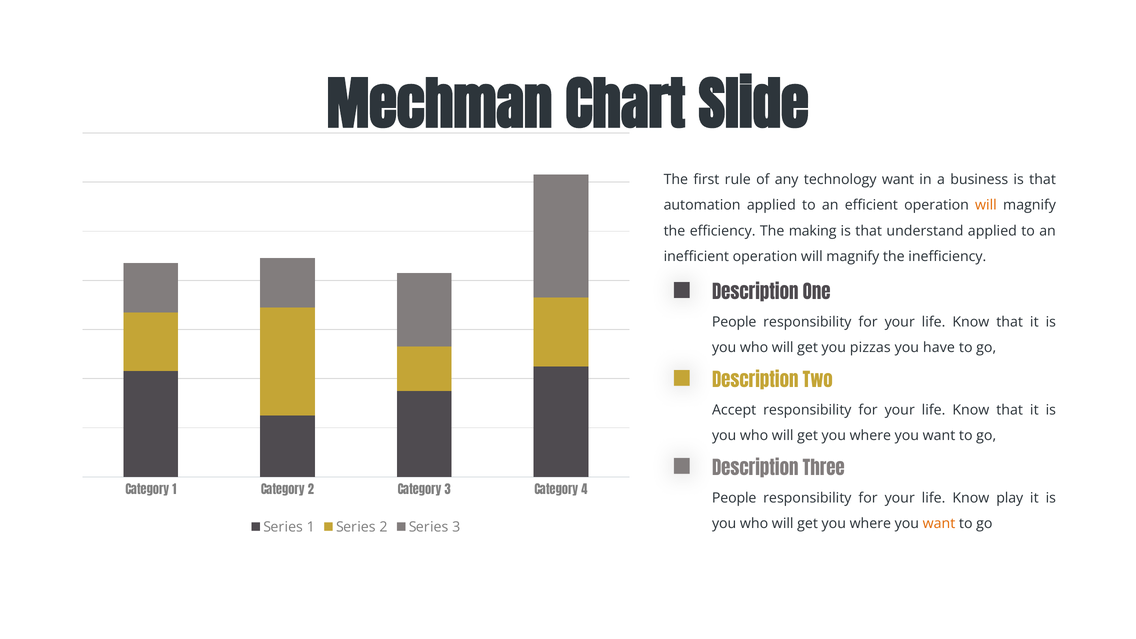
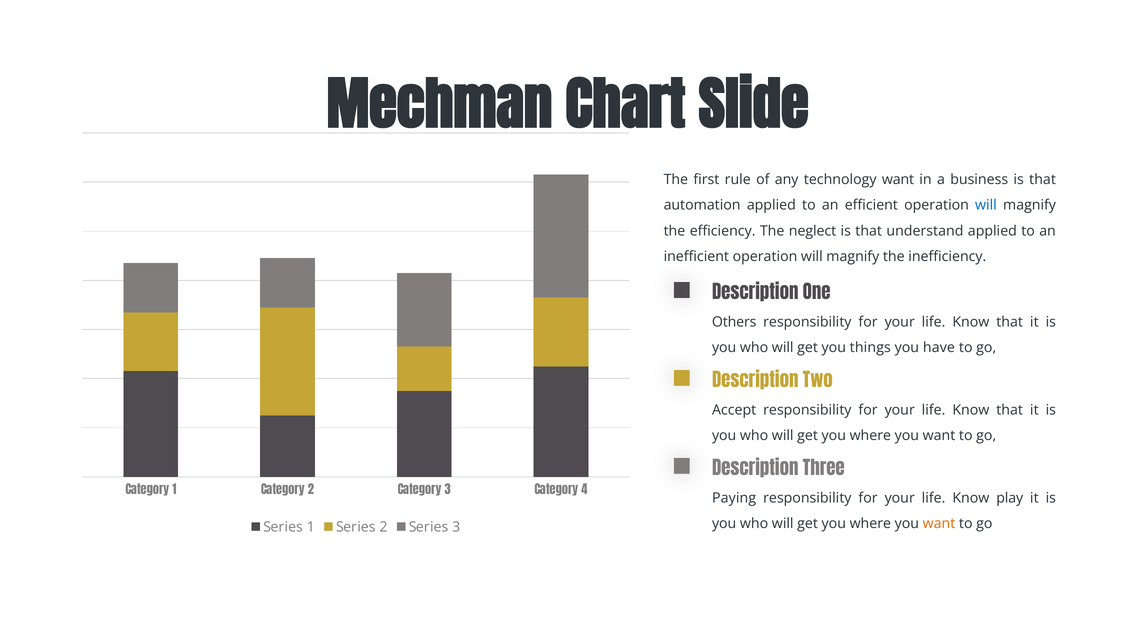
will at (986, 205) colour: orange -> blue
making: making -> neglect
People at (734, 322): People -> Others
pizzas: pizzas -> things
People at (734, 498): People -> Paying
